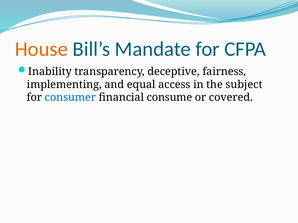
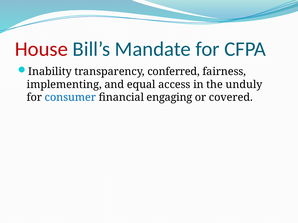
House colour: orange -> red
deceptive: deceptive -> conferred
subject: subject -> unduly
consume: consume -> engaging
